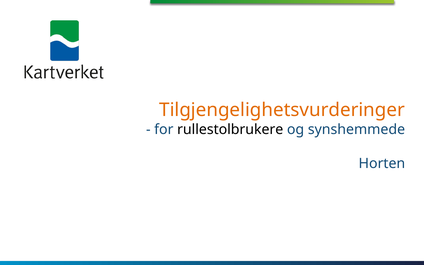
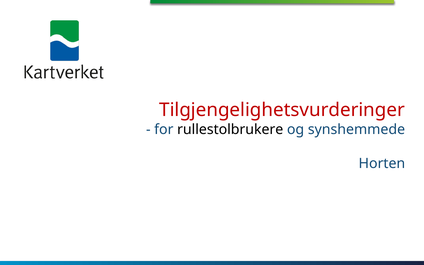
Tilgjengelighetsvurderinger colour: orange -> red
